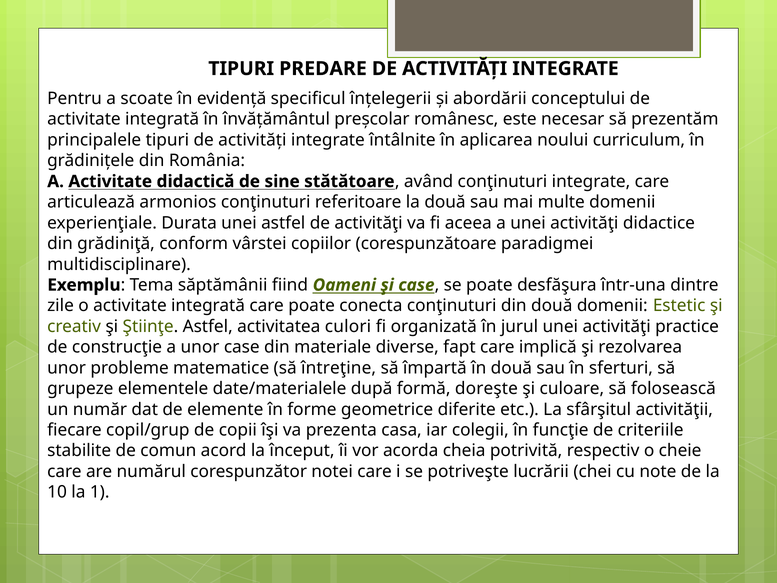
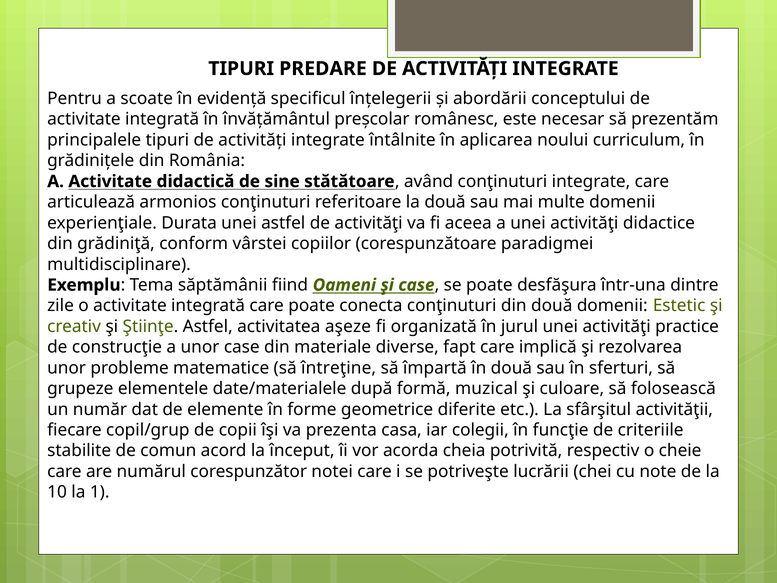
culori: culori -> aşeze
doreşte: doreşte -> muzical
